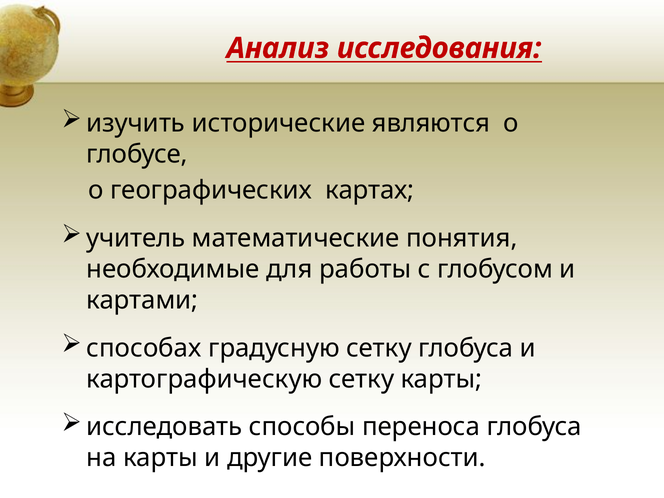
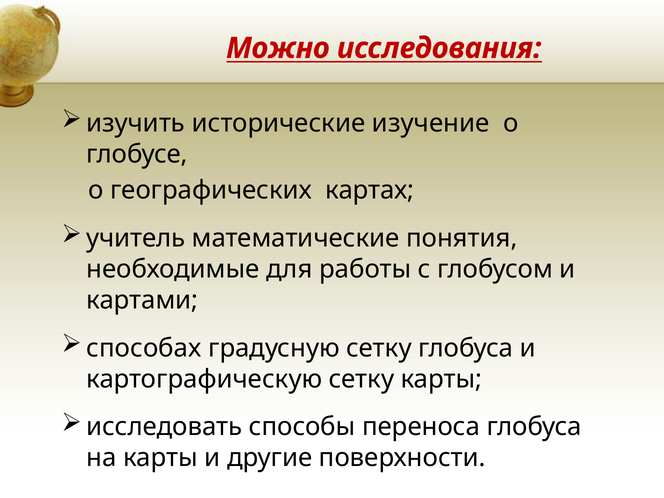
Анализ: Анализ -> Можно
являются: являются -> изучение
